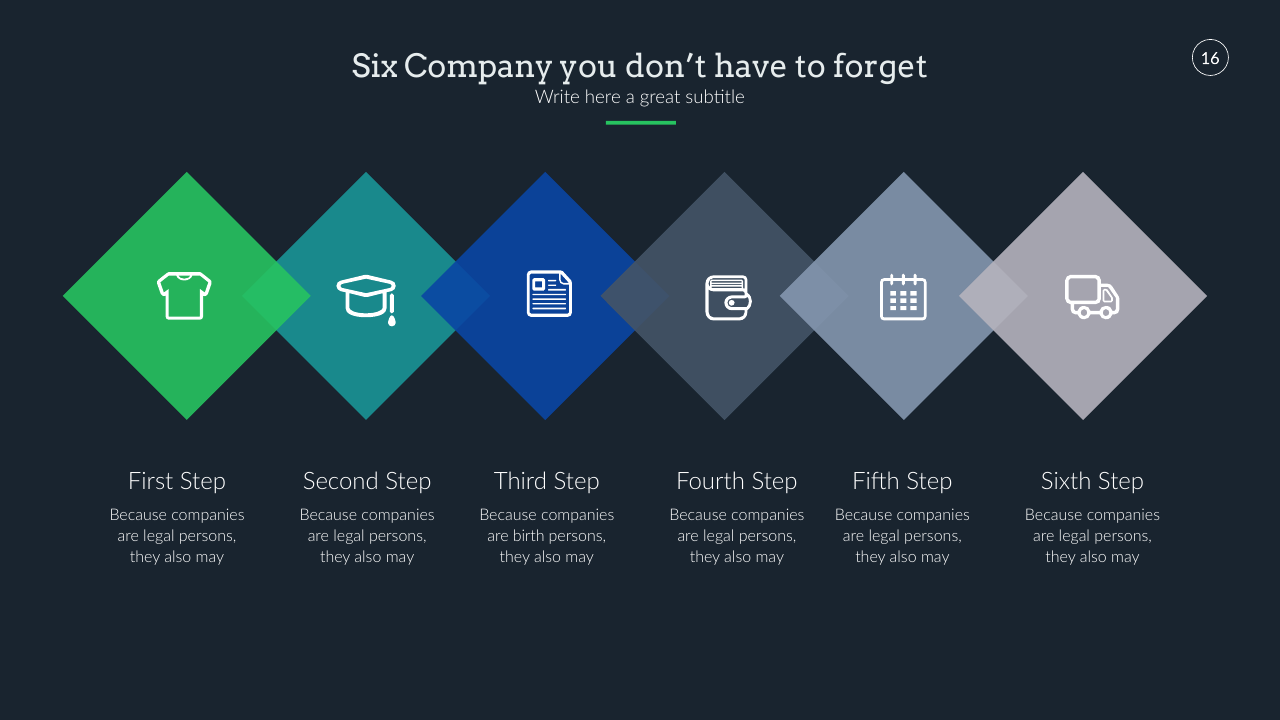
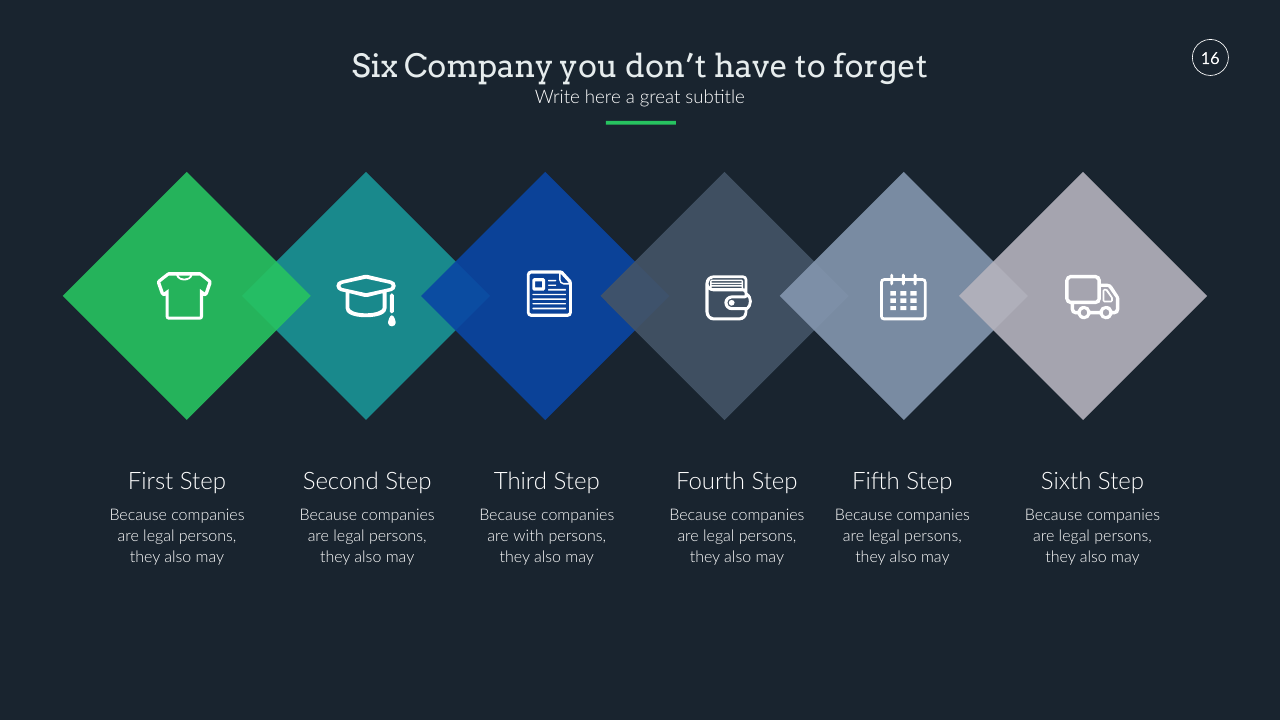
birth: birth -> with
